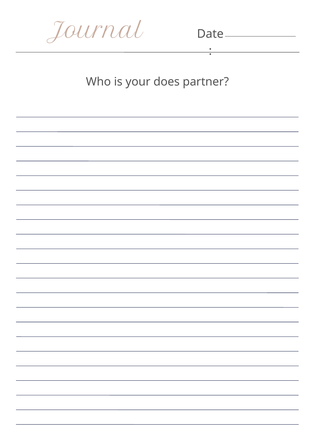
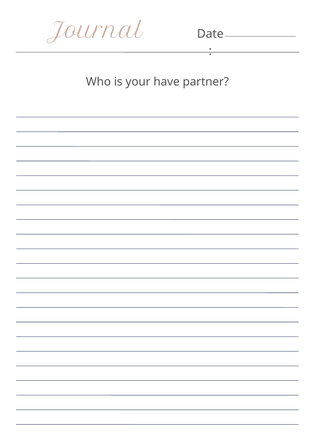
does: does -> have
